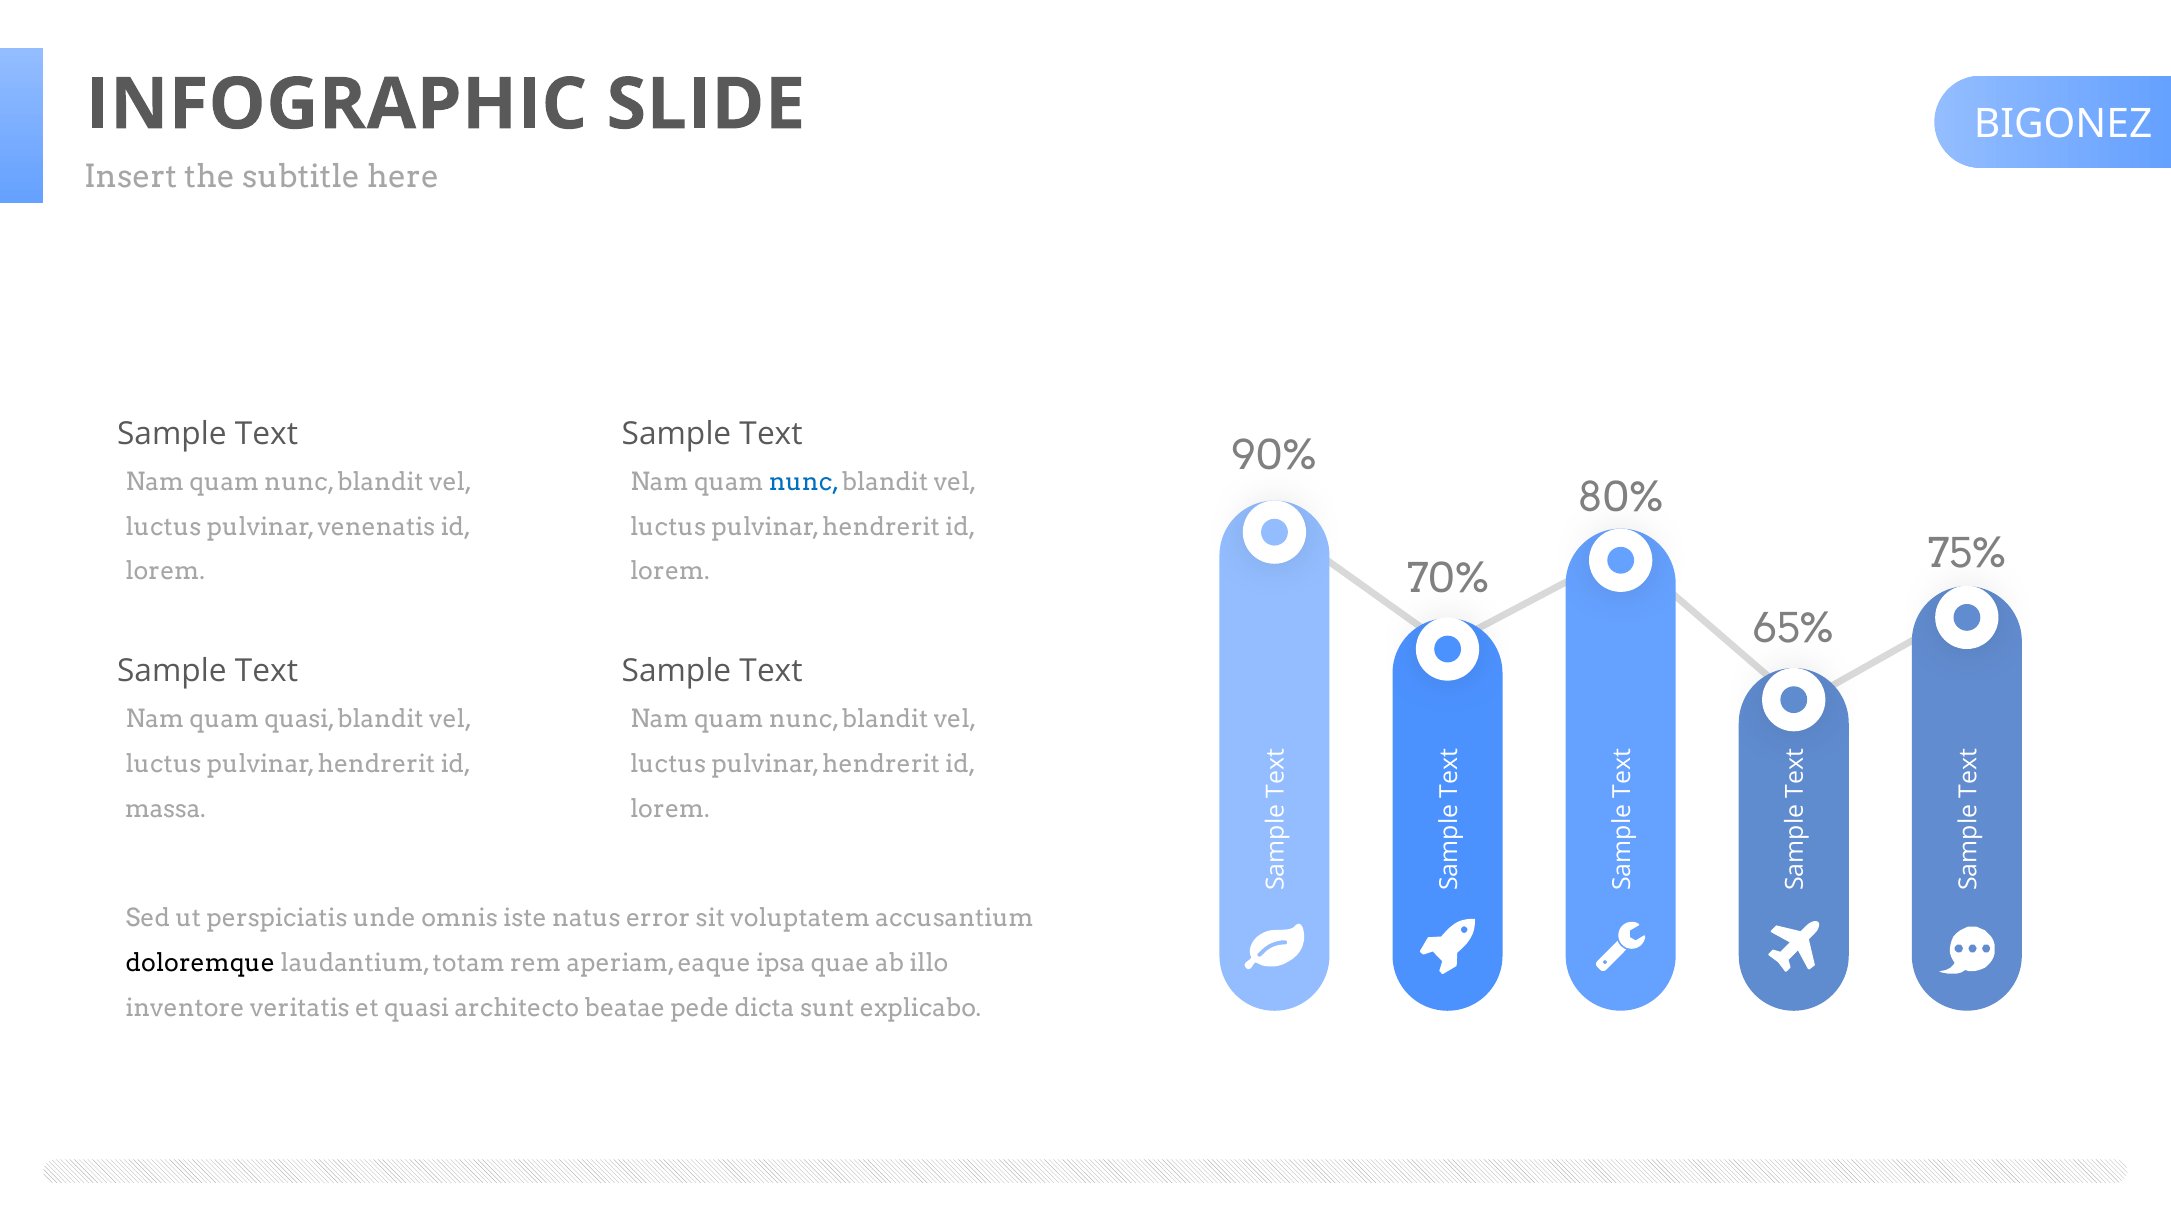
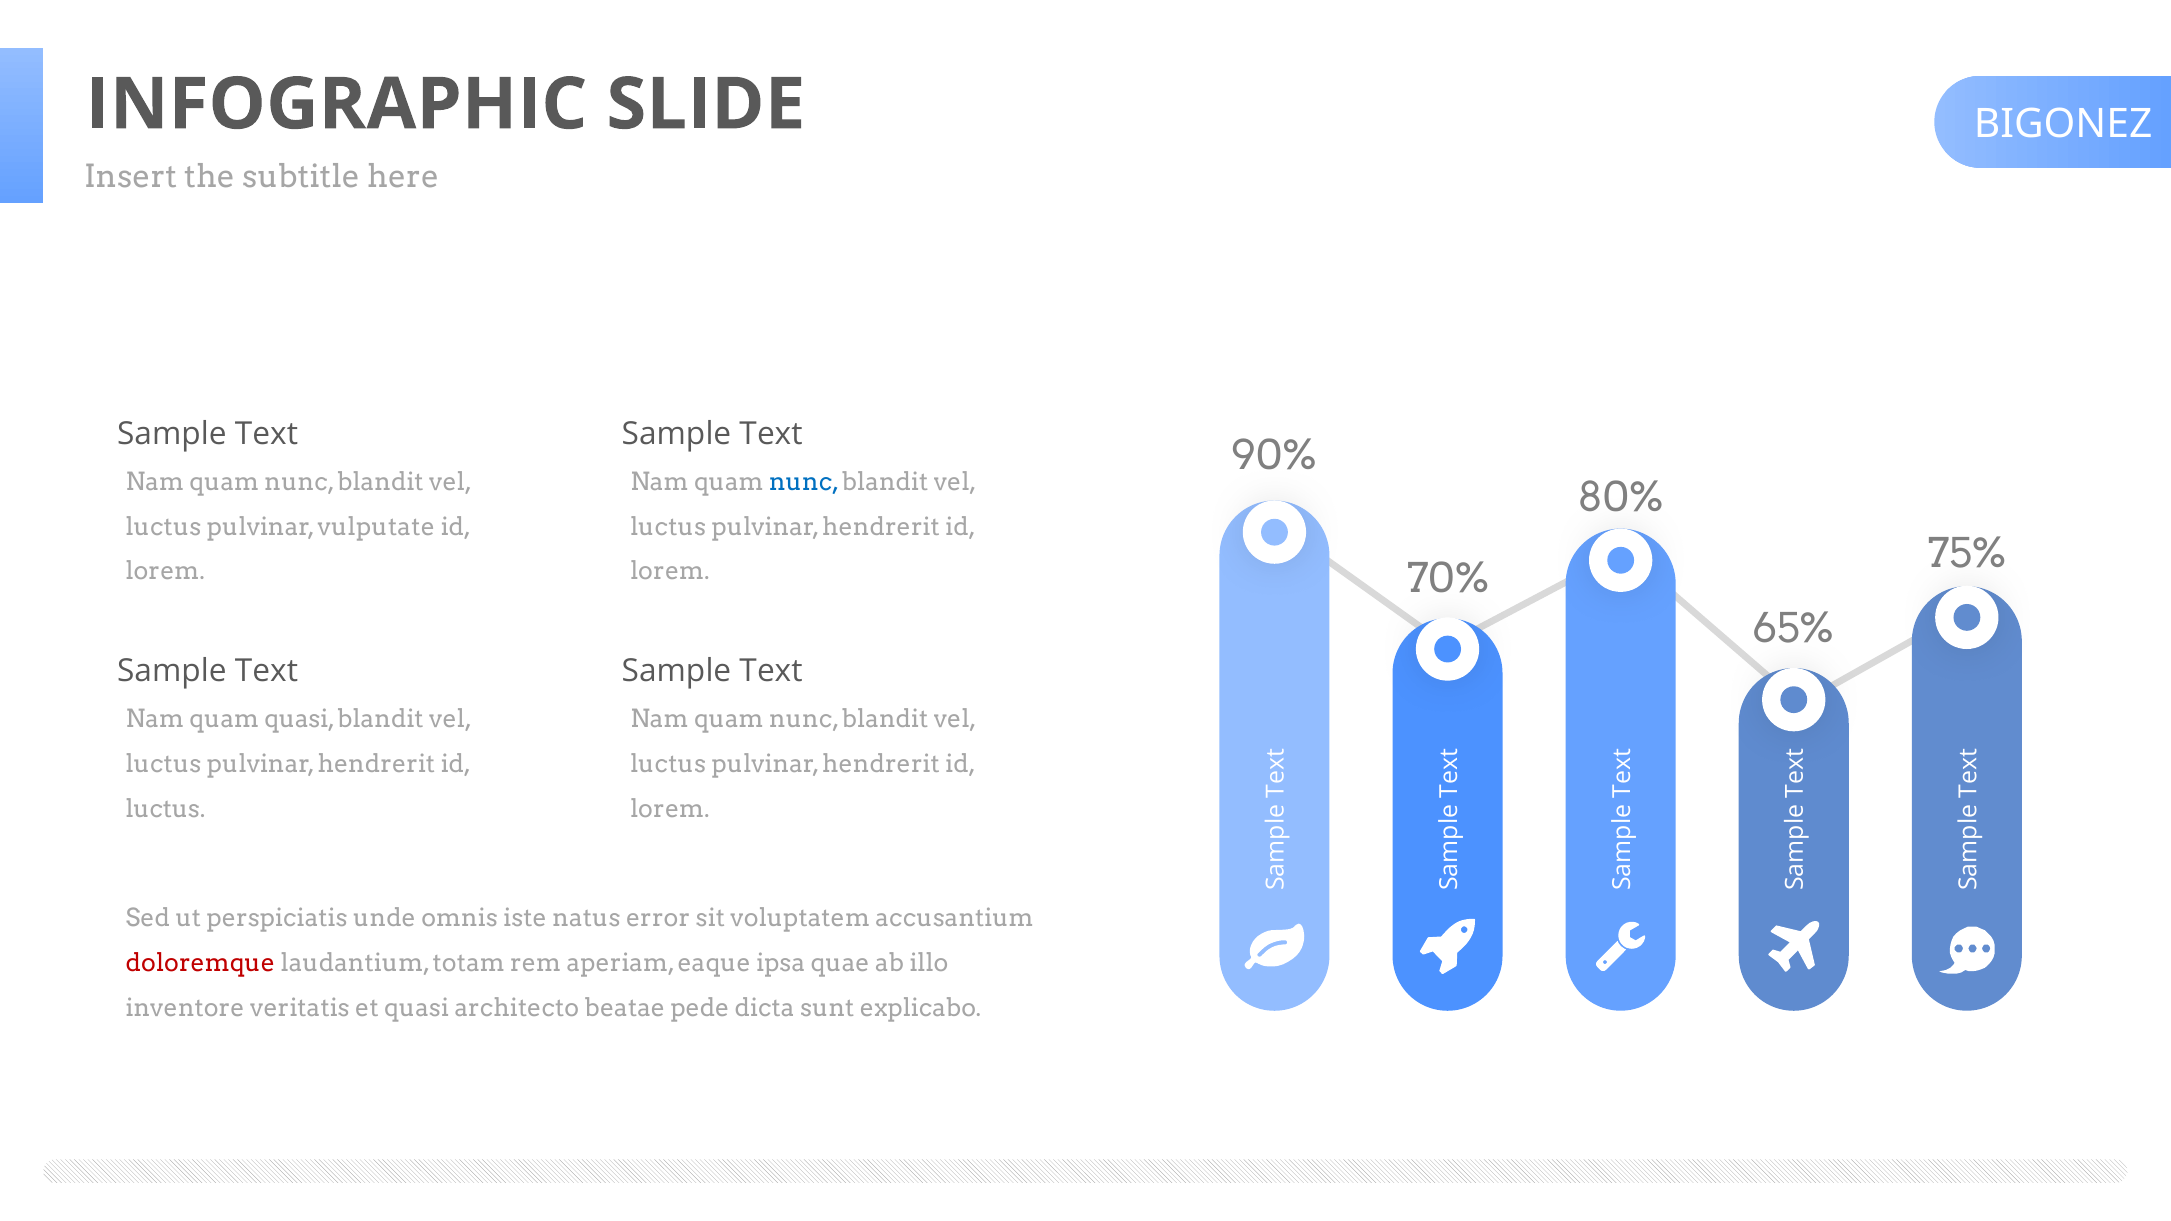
venenatis: venenatis -> vulputate
massa at (165, 809): massa -> luctus
doloremque colour: black -> red
